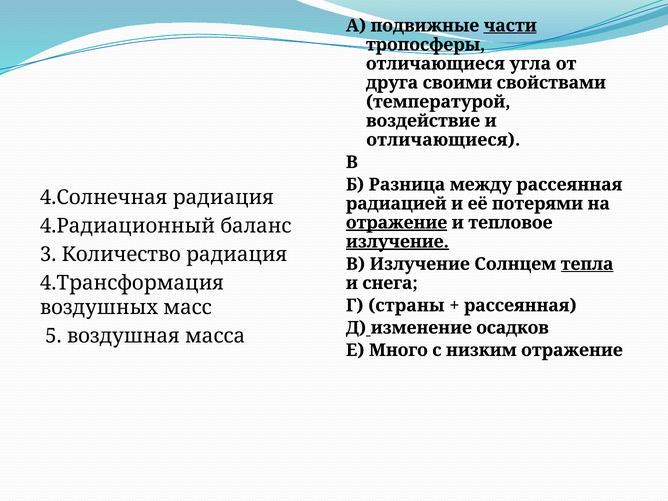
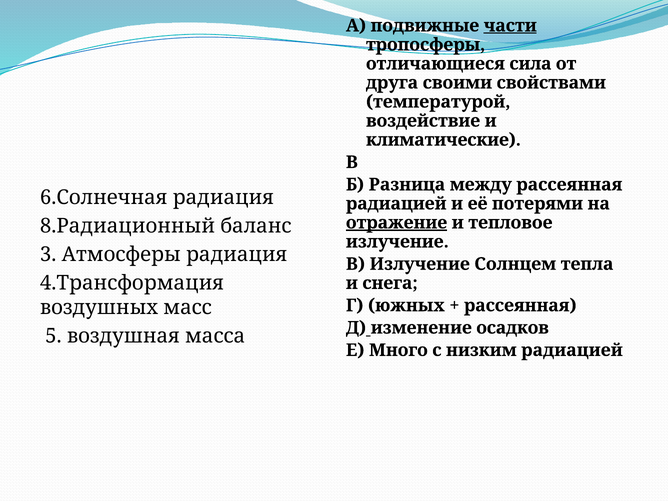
угла: угла -> сила
отличающиеся at (443, 140): отличающиеся -> климатические
4.Солнечная: 4.Солнечная -> 6.Солнечная
4.Радиационный: 4.Радиационный -> 8.Радиационный
излучение at (397, 242) underline: present -> none
Количество: Количество -> Атмосферы
тепла underline: present -> none
страны: страны -> южных
низким отражение: отражение -> радиацией
